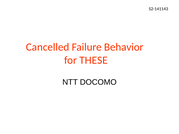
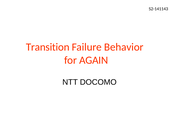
Cancelled: Cancelled -> Transition
THESE: THESE -> AGAIN
